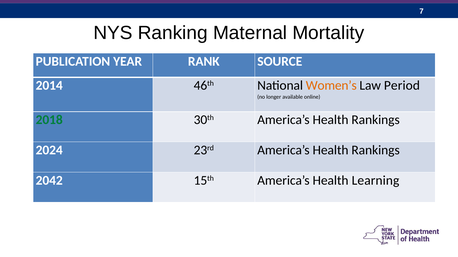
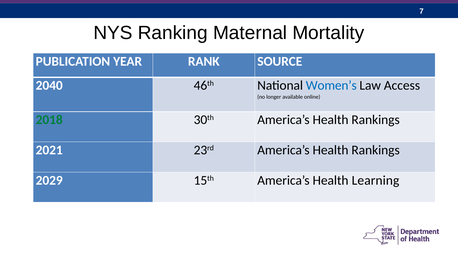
2014: 2014 -> 2040
Women’s colour: orange -> blue
Period: Period -> Access
2024: 2024 -> 2021
2042: 2042 -> 2029
